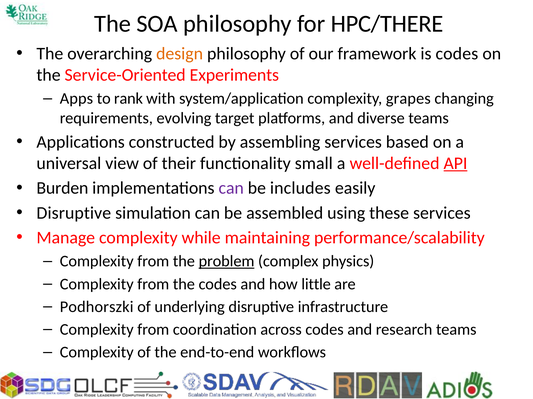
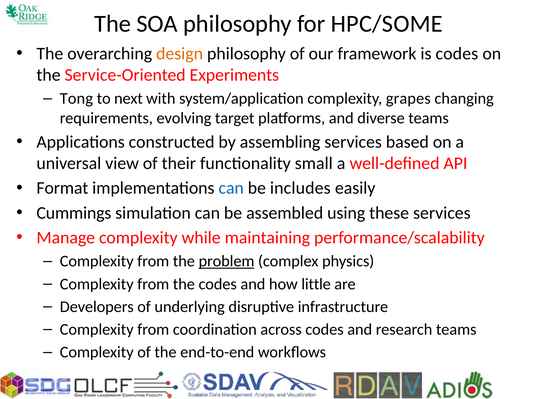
HPC/THERE: HPC/THERE -> HPC/SOME
Apps: Apps -> Tong
rank: rank -> next
API underline: present -> none
Burden: Burden -> Format
can at (231, 188) colour: purple -> blue
Disruptive at (74, 213): Disruptive -> Cummings
Podhorszki: Podhorszki -> Developers
